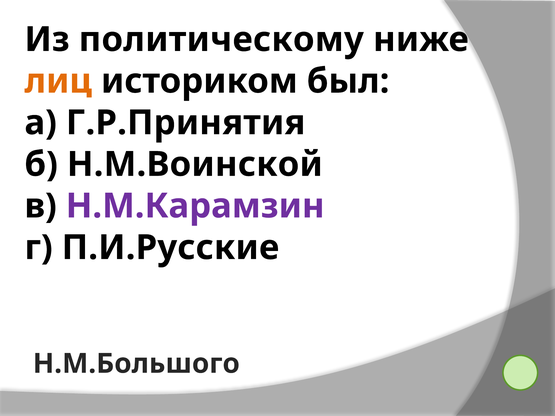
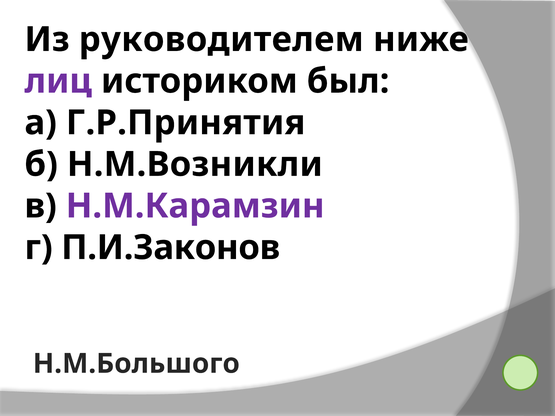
политическому: политическому -> руководителем
лиц colour: orange -> purple
Н.М.Воинской: Н.М.Воинской -> Н.М.Возникли
П.И.Русские: П.И.Русские -> П.И.Законов
